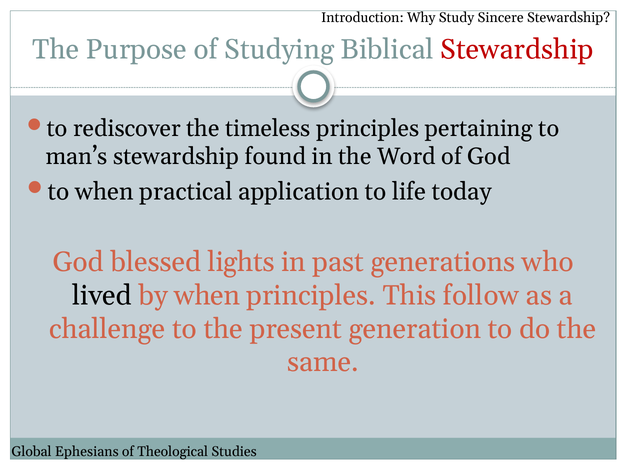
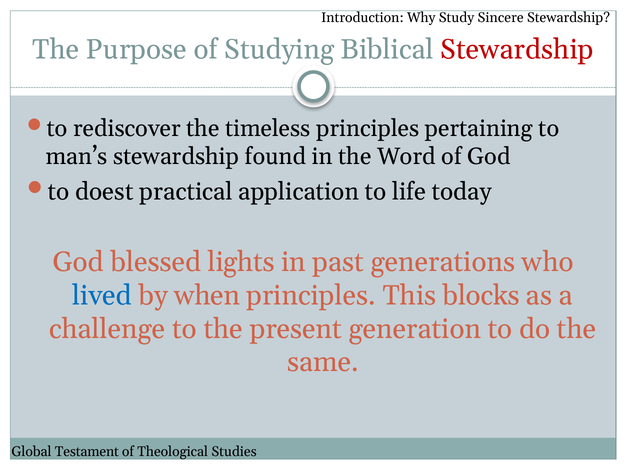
to when: when -> doest
lived colour: black -> blue
follow: follow -> blocks
Ephesians: Ephesians -> Testament
